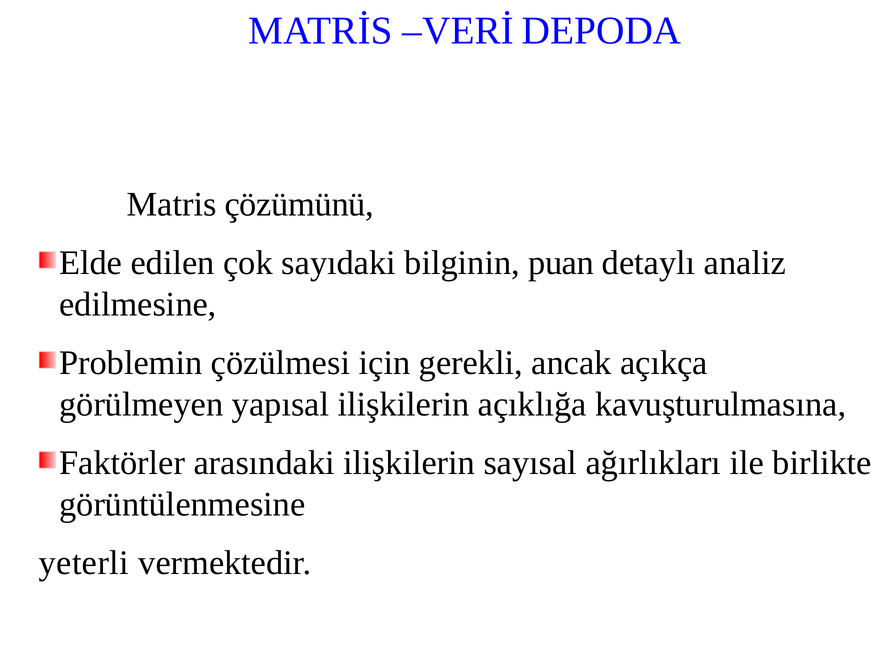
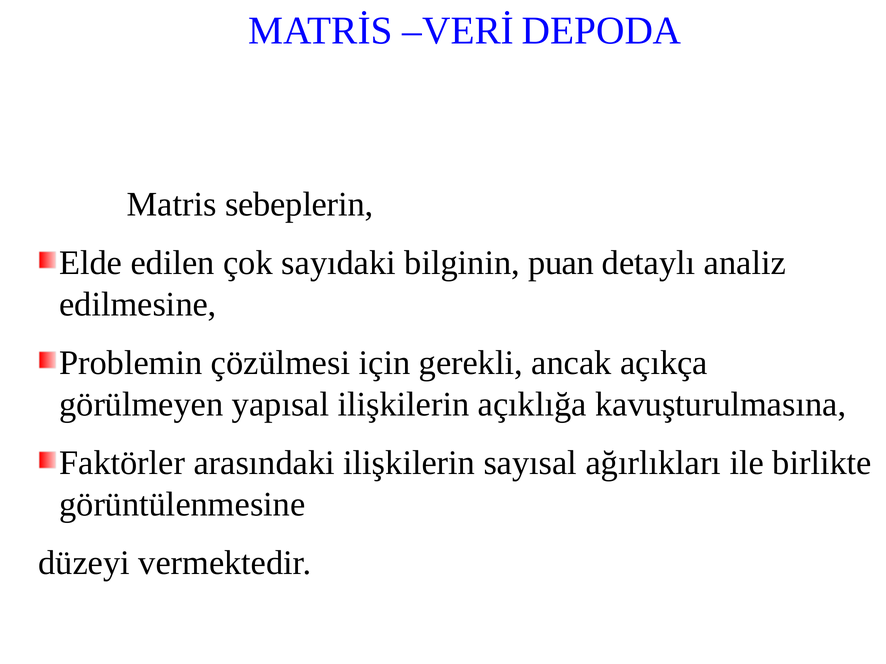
çözümünü: çözümünü -> sebeplerin
yeterli: yeterli -> düzeyi
